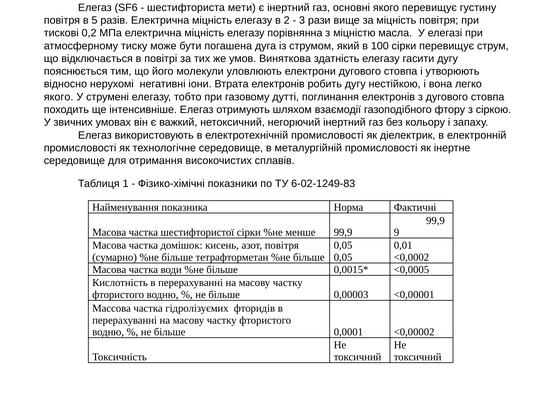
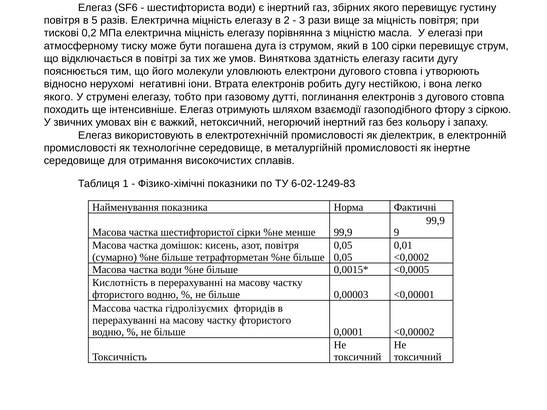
шестифториста мети: мети -> води
основні: основні -> збірних
